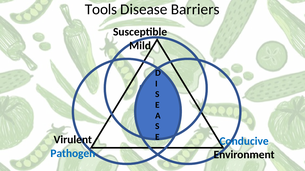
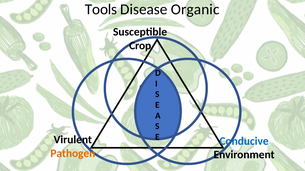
Barriers: Barriers -> Organic
Mild: Mild -> Crop
Pathogen colour: blue -> orange
